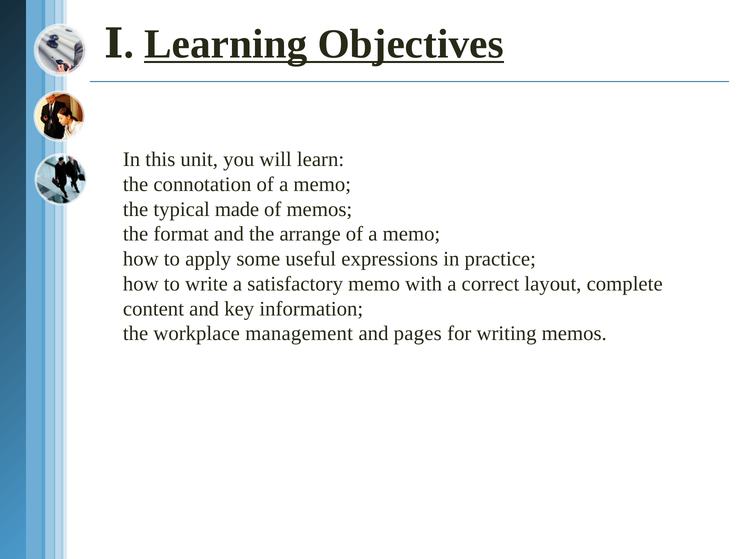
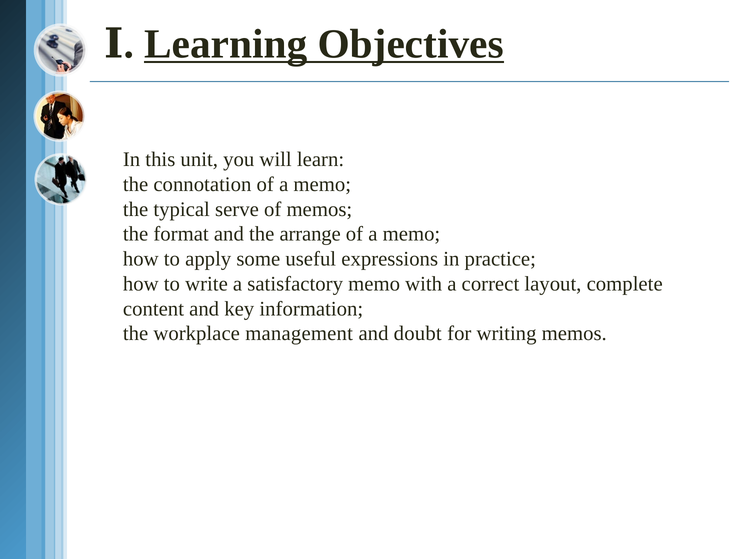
made: made -> serve
pages: pages -> doubt
